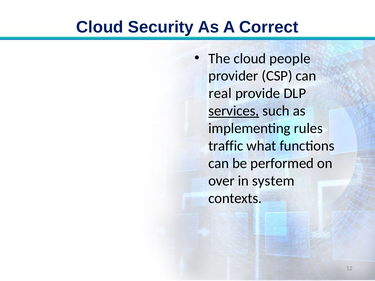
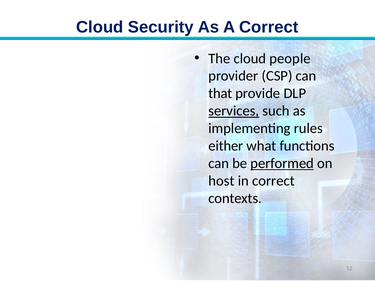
real: real -> that
traffic: traffic -> either
performed underline: none -> present
over: over -> host
in system: system -> correct
